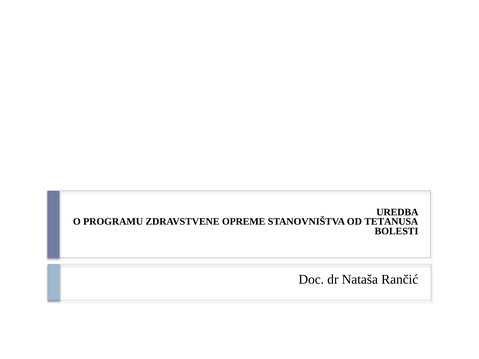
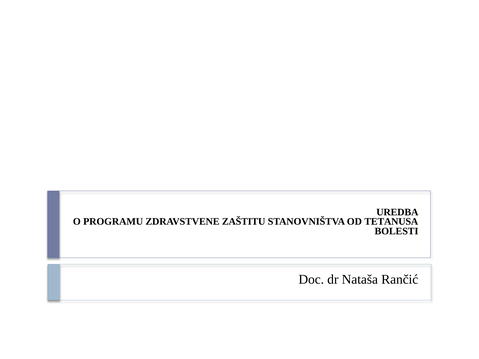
OPREME: OPREME -> ZAŠTITU
